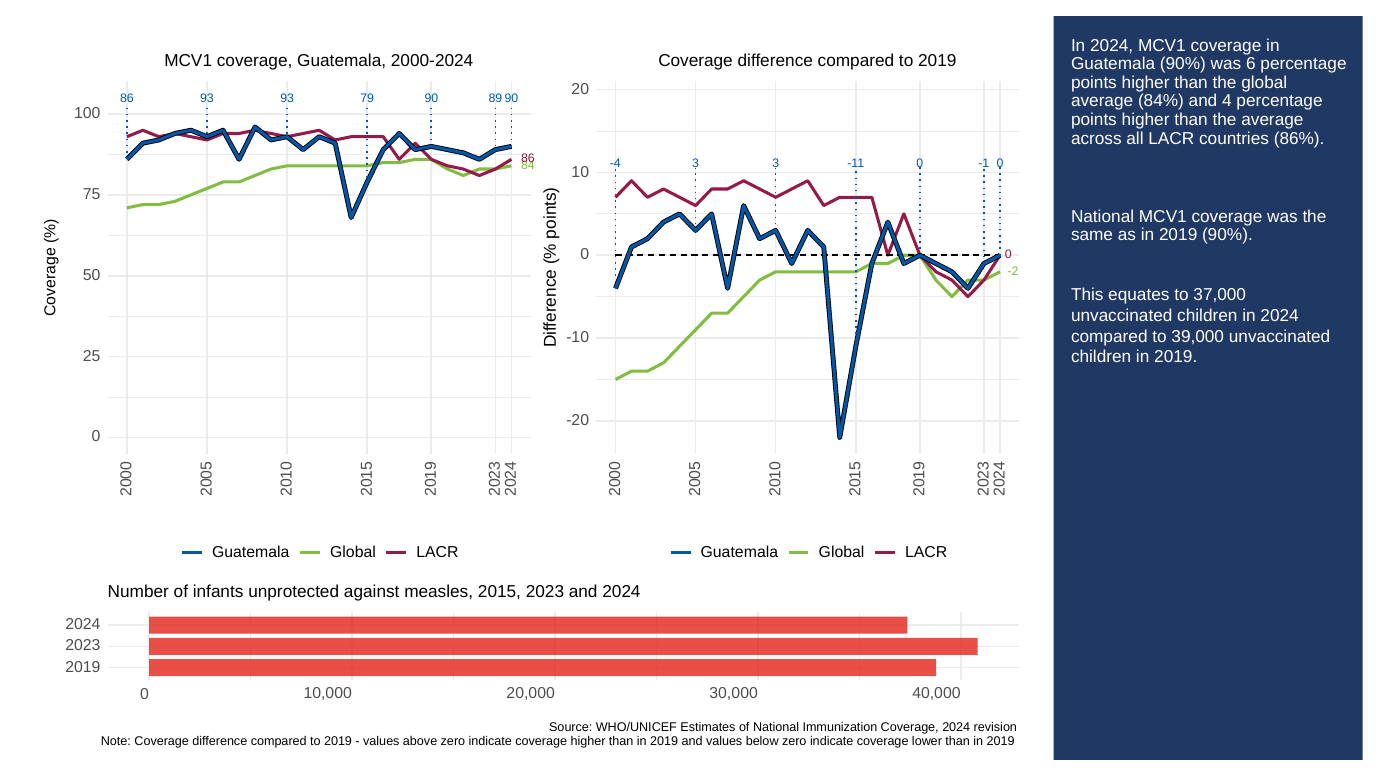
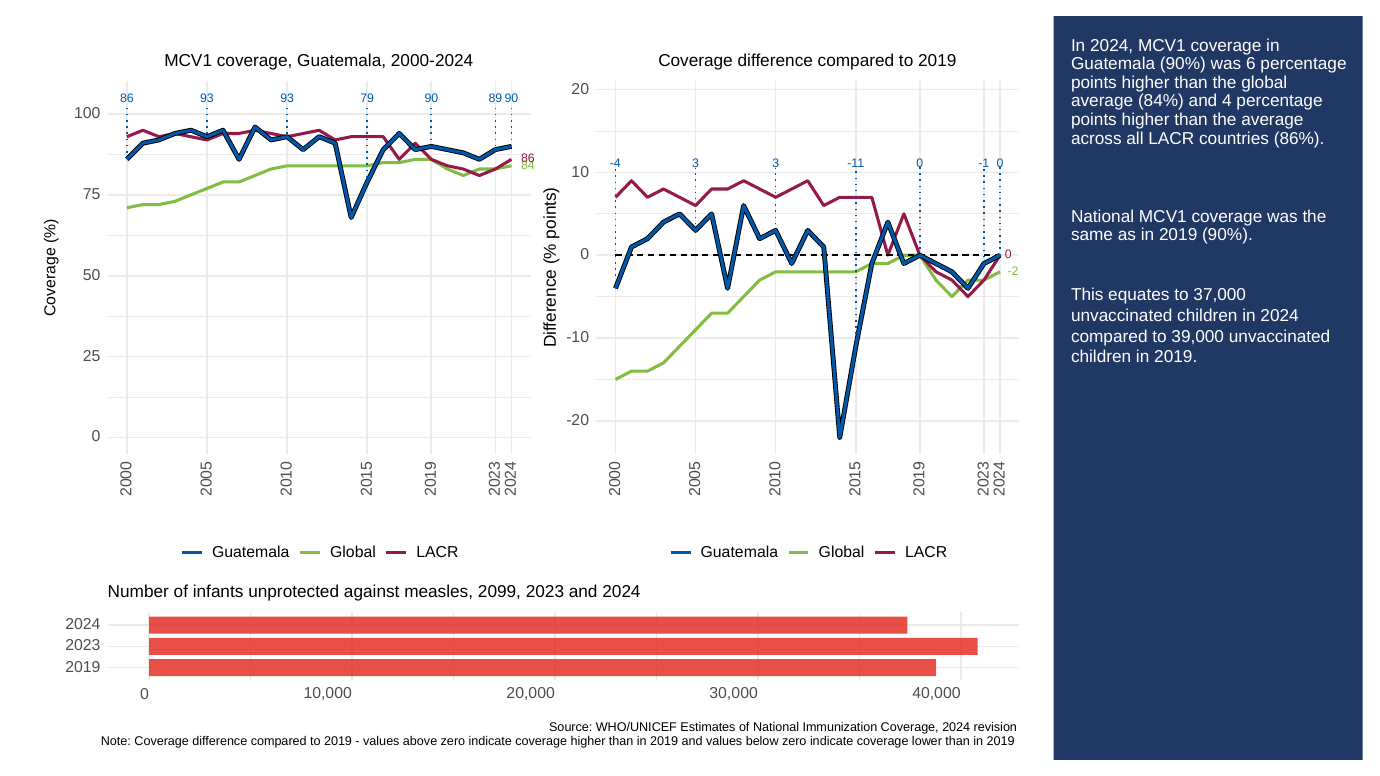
2015: 2015 -> 2099
